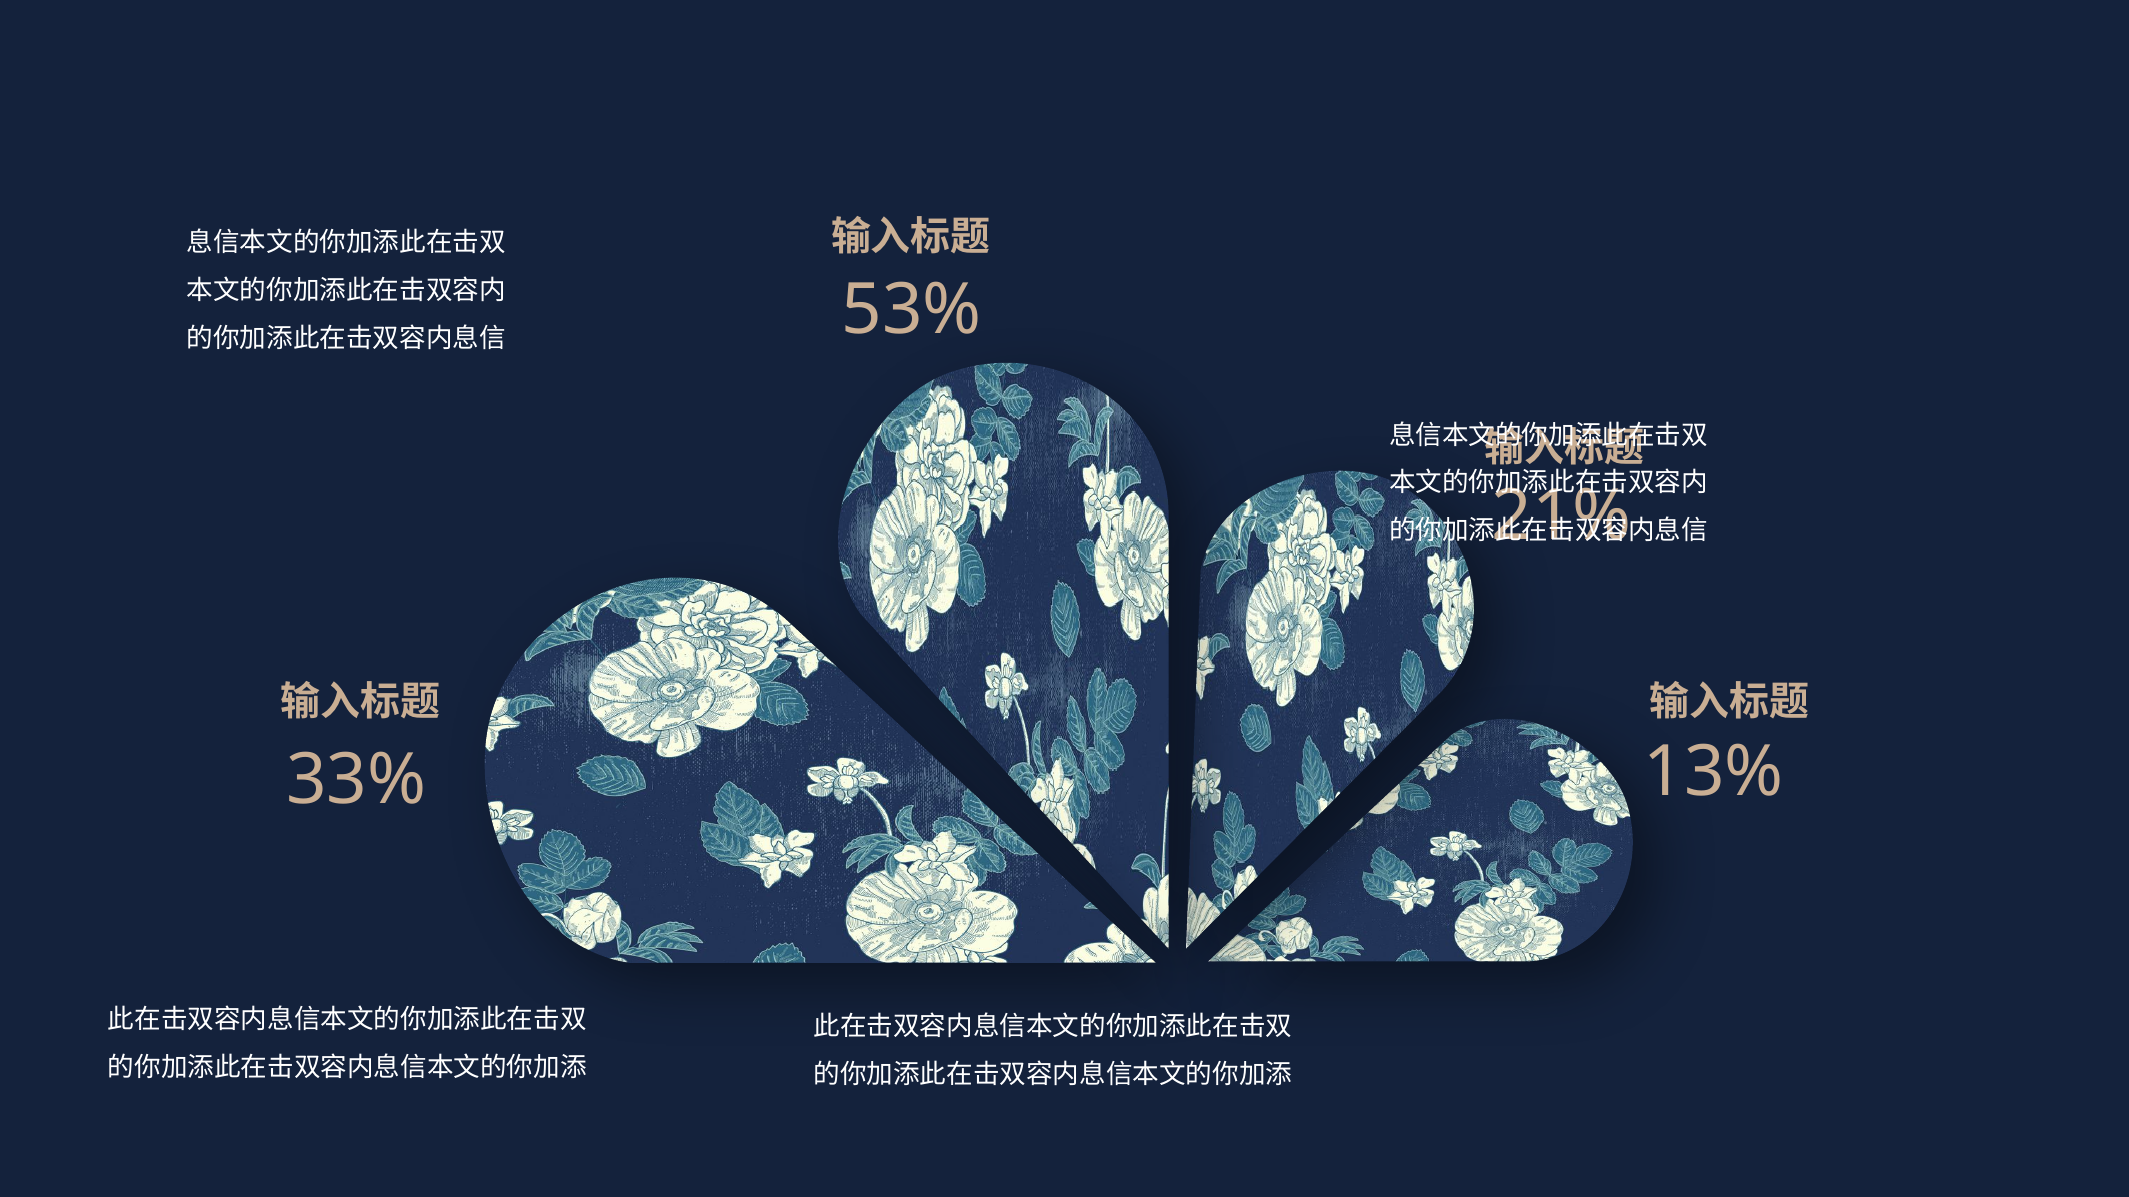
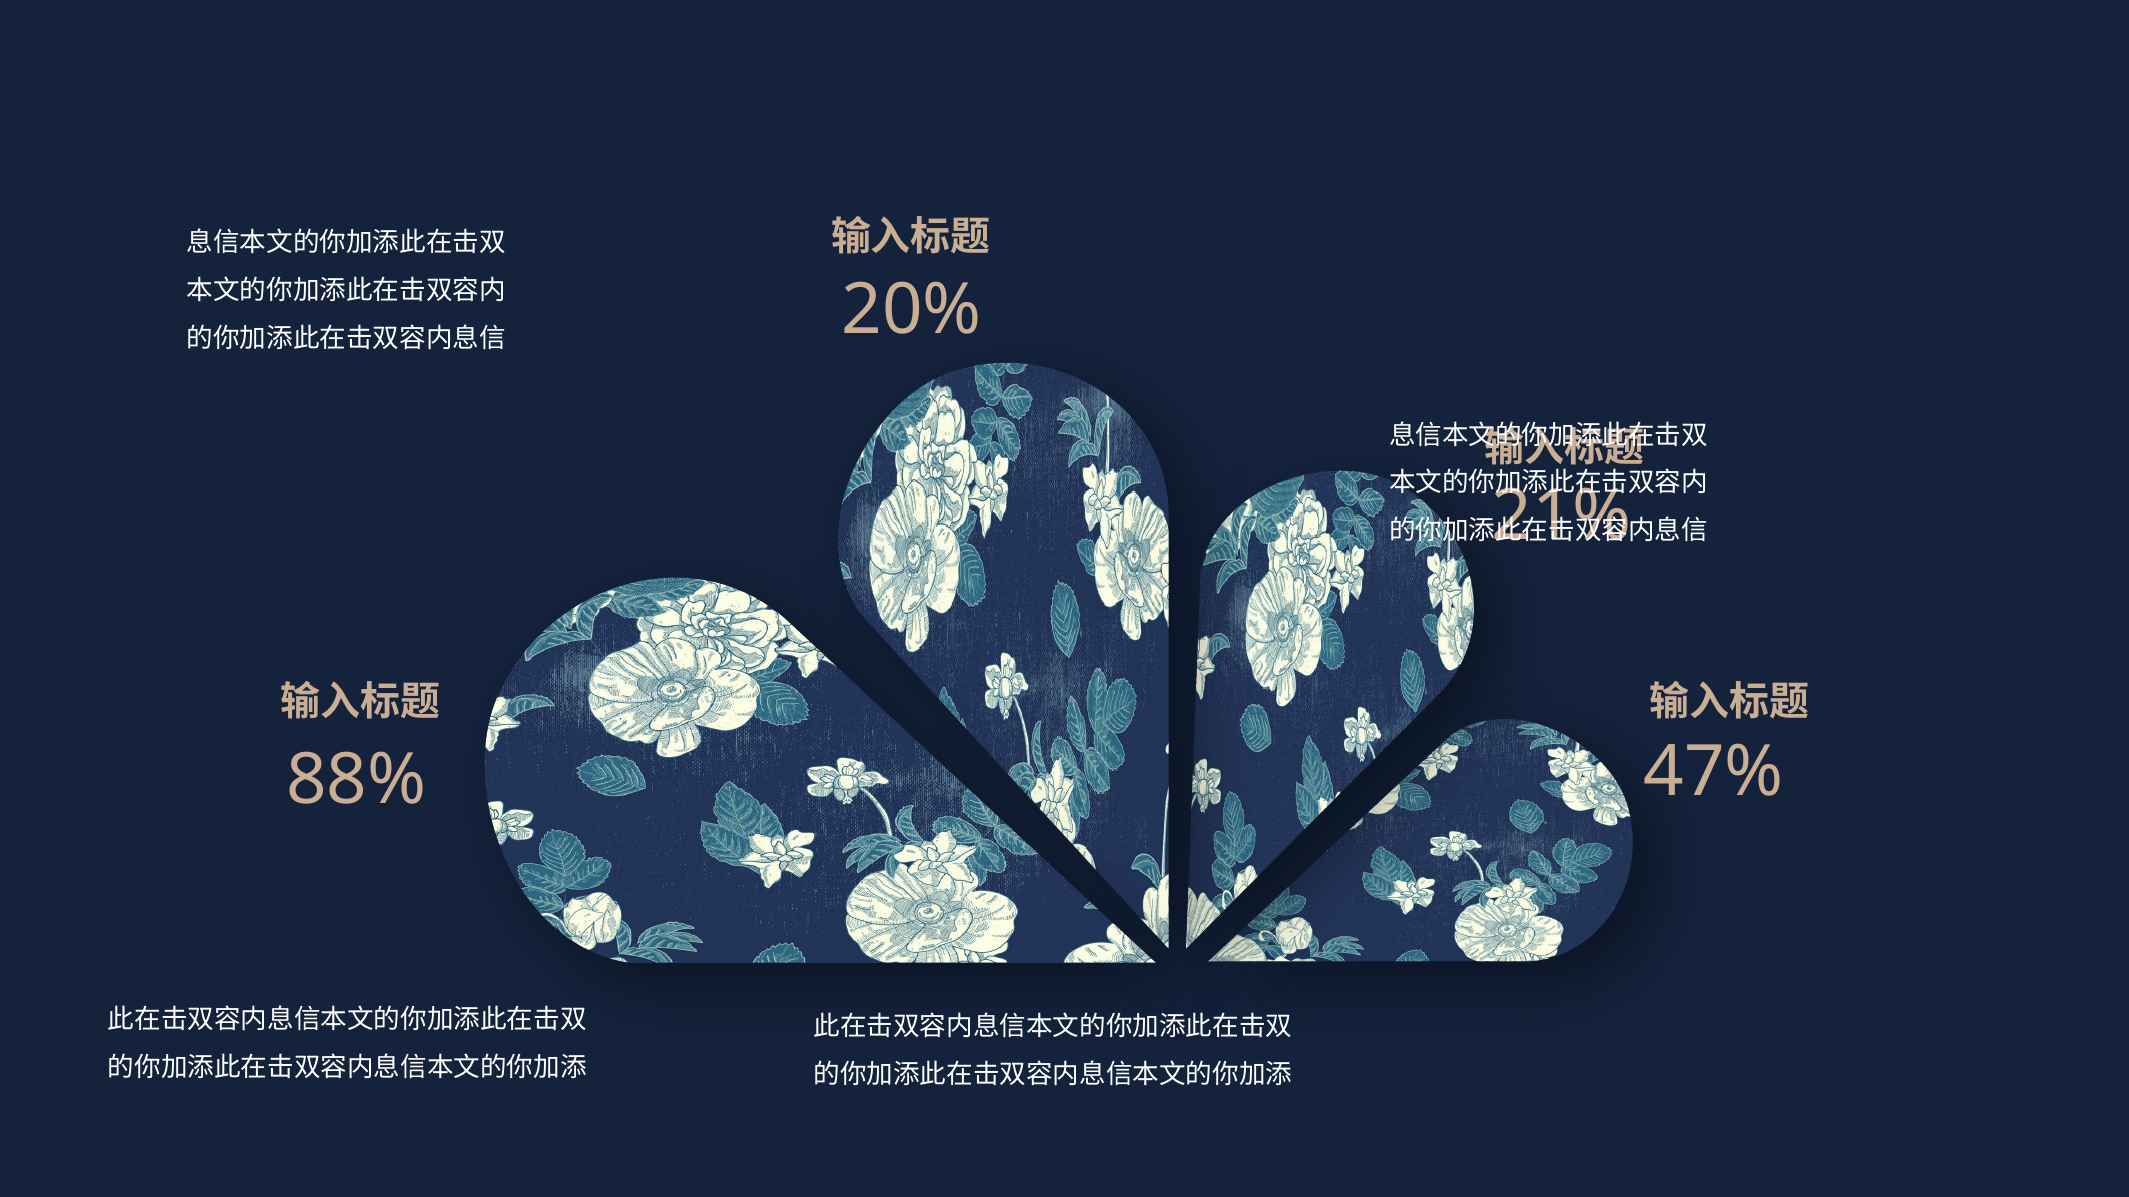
53%: 53% -> 20%
13%: 13% -> 47%
33%: 33% -> 88%
